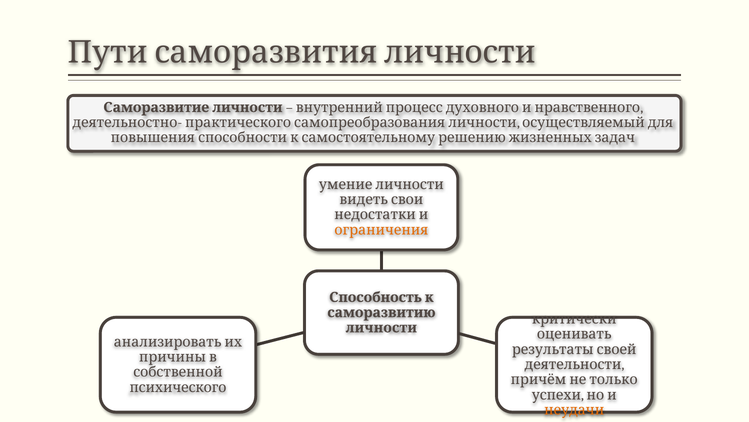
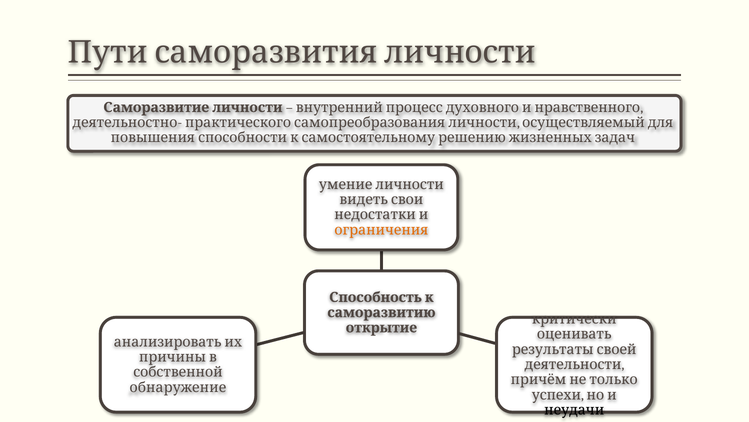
личности: личности -> открытие
психического: психического -> обнаружение
неудачи colour: orange -> black
